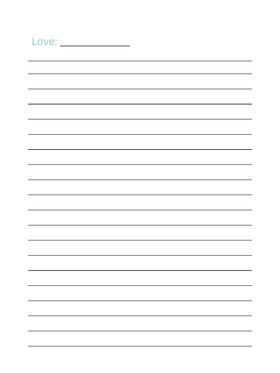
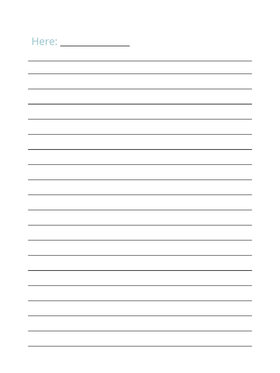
Love: Love -> Here
